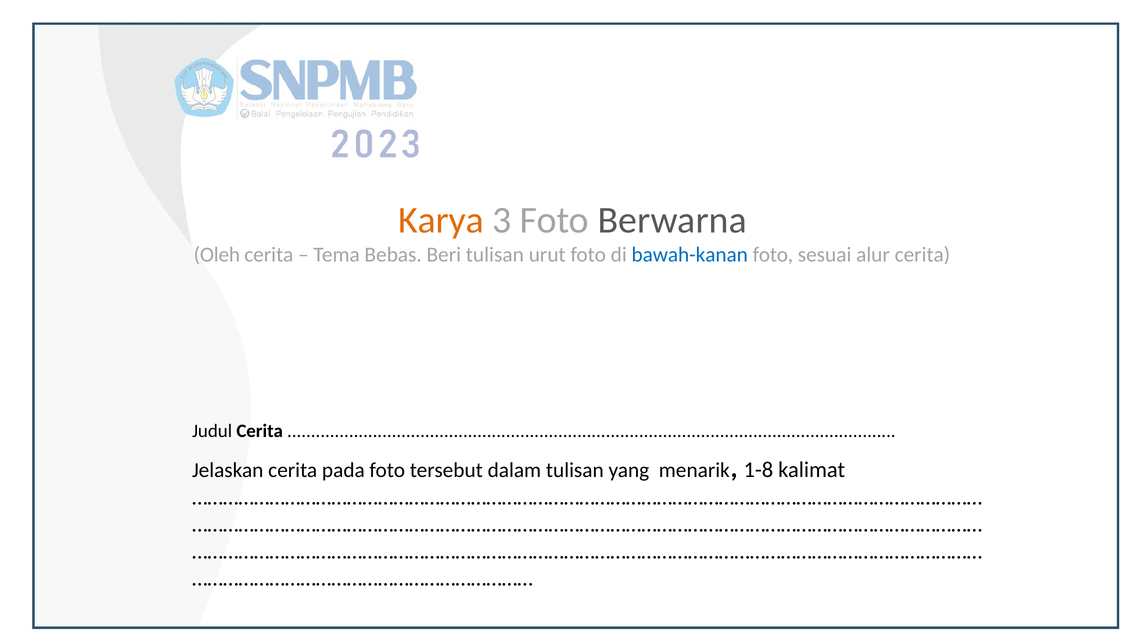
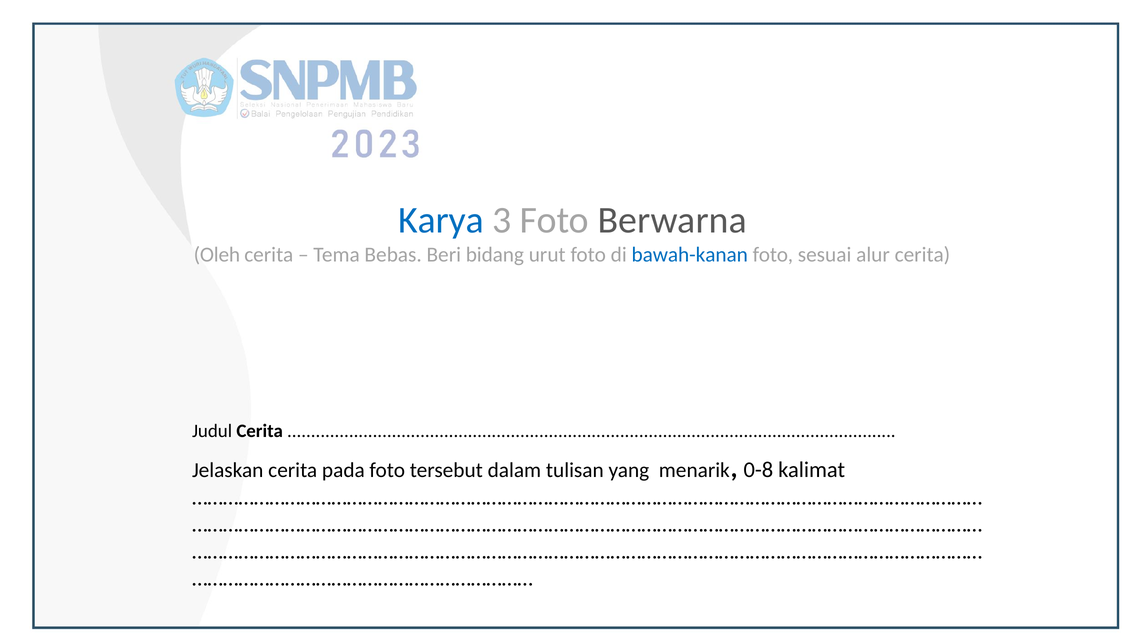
Karya colour: orange -> blue
Beri tulisan: tulisan -> bidang
1-8: 1-8 -> 0-8
